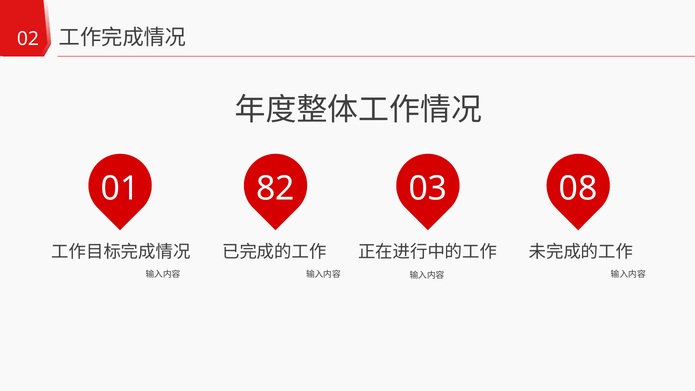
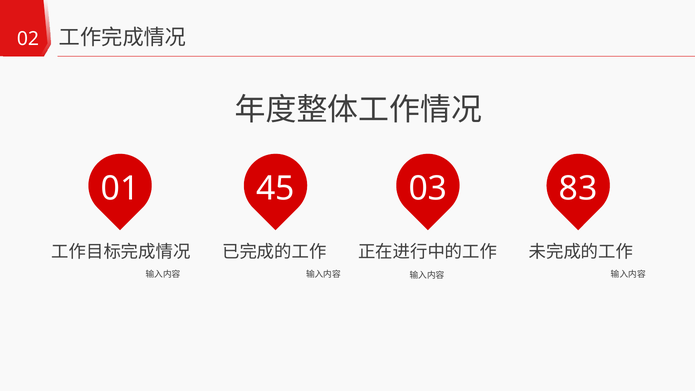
82: 82 -> 45
08: 08 -> 83
